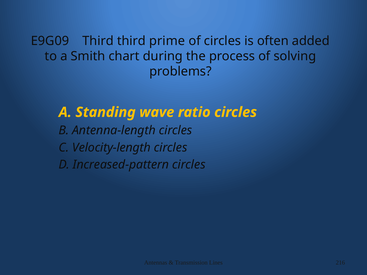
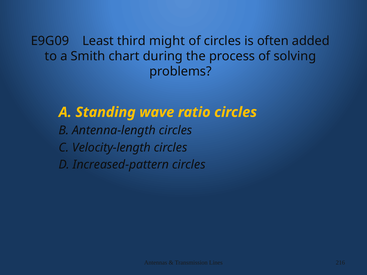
E9G09 Third: Third -> Least
prime: prime -> might
